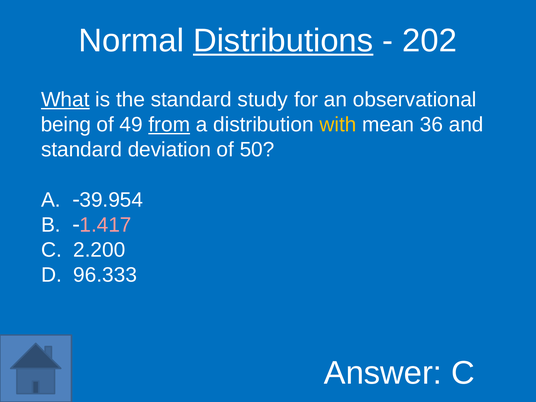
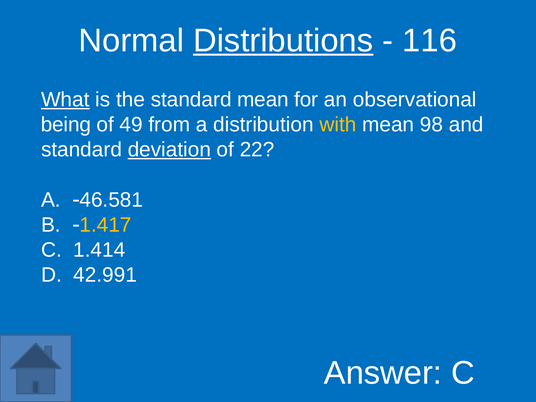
202: 202 -> 116
standard study: study -> mean
from underline: present -> none
36: 36 -> 98
deviation underline: none -> present
50: 50 -> 22
39.954: 39.954 -> 46.581
1.417 colour: pink -> yellow
2.200: 2.200 -> 1.414
96.333: 96.333 -> 42.991
